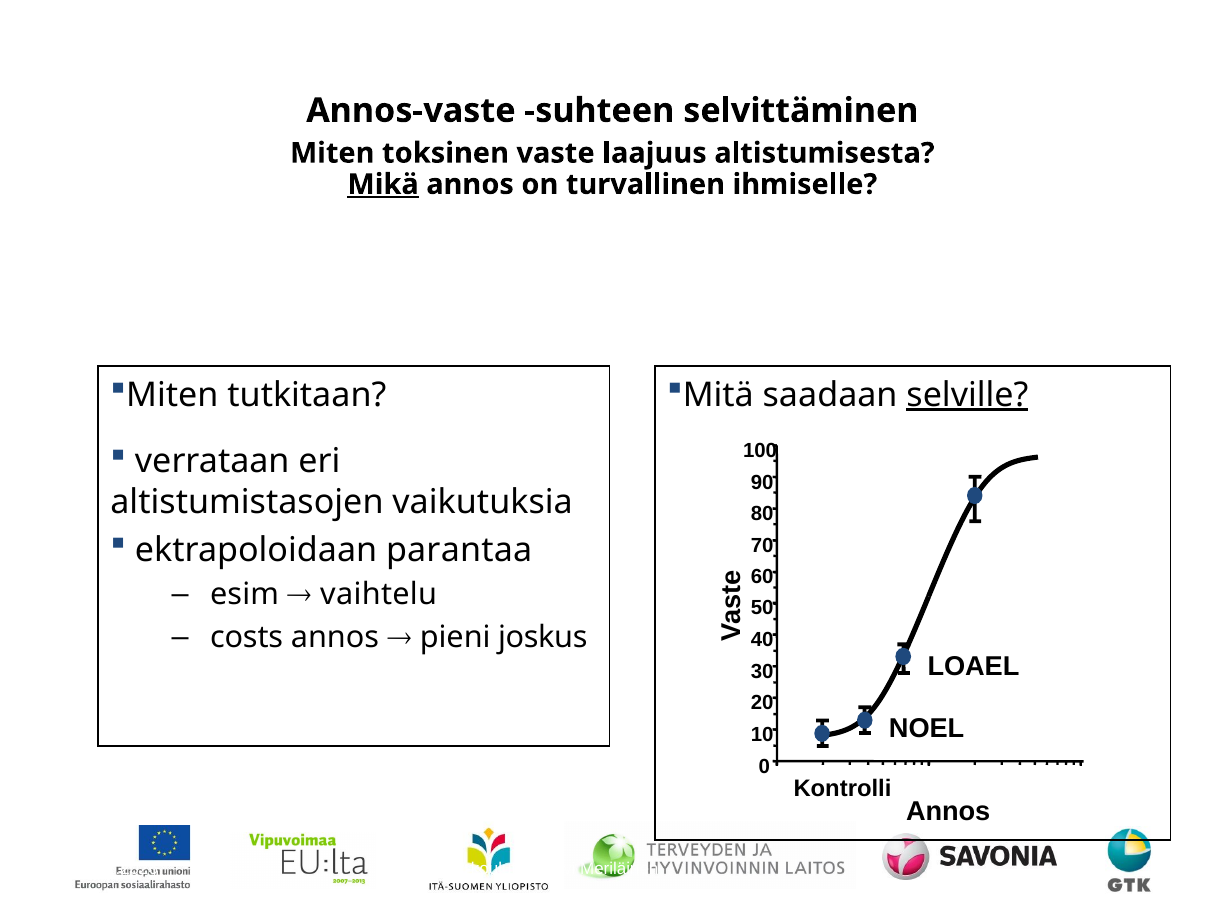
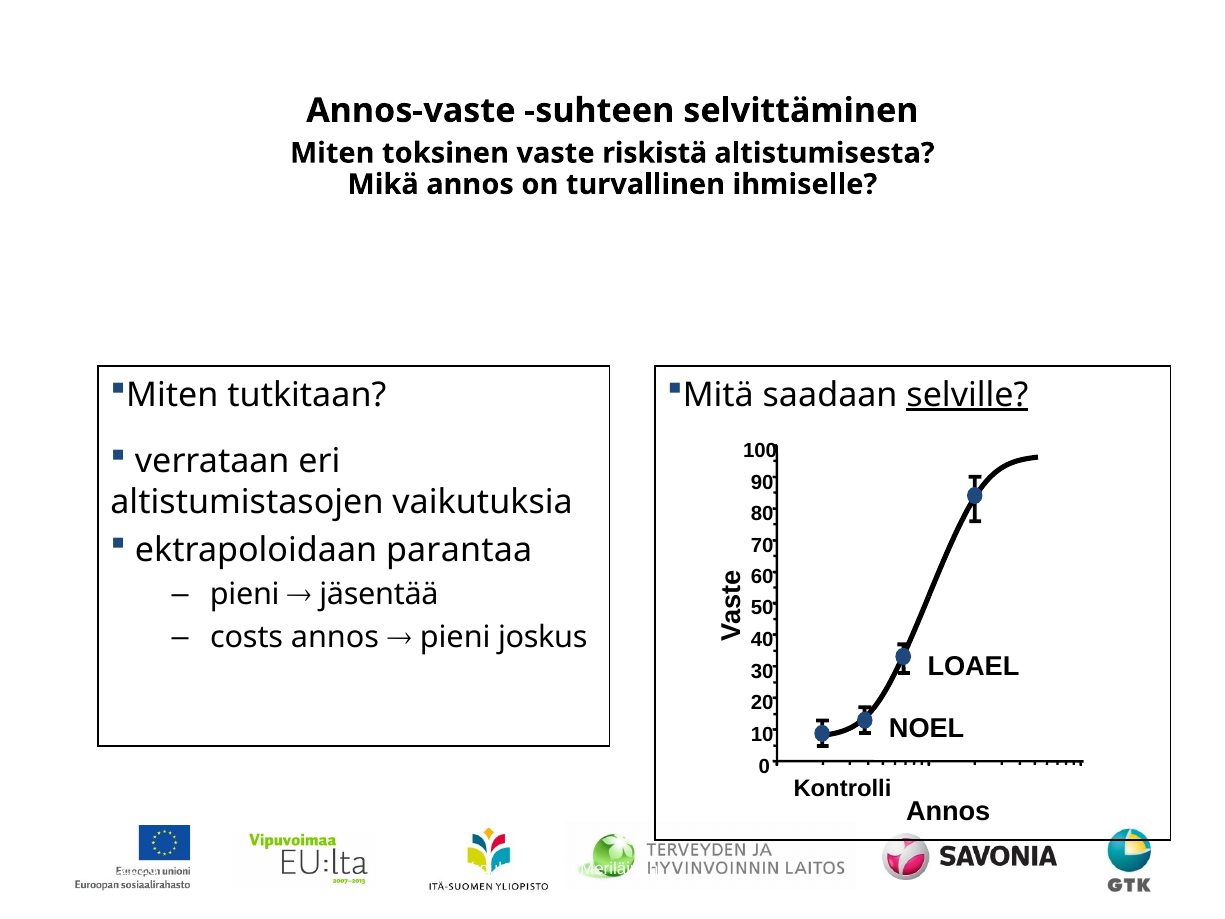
laajuus: laajuus -> riskistä
Mikä underline: present -> none
esim at (245, 595): esim -> pieni
vaihtelu: vaihtelu -> jäsentää
